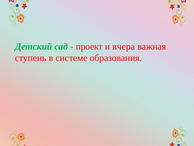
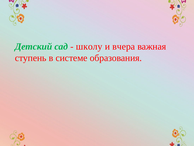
проект: проект -> школу
